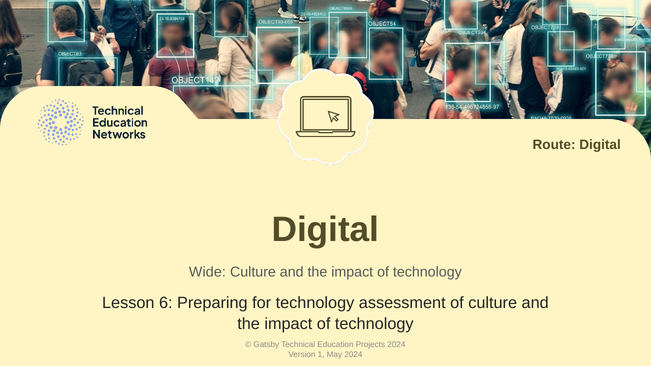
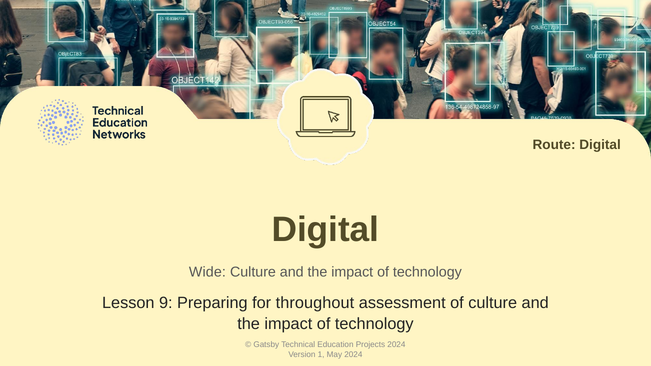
6: 6 -> 9
for technology: technology -> throughout
